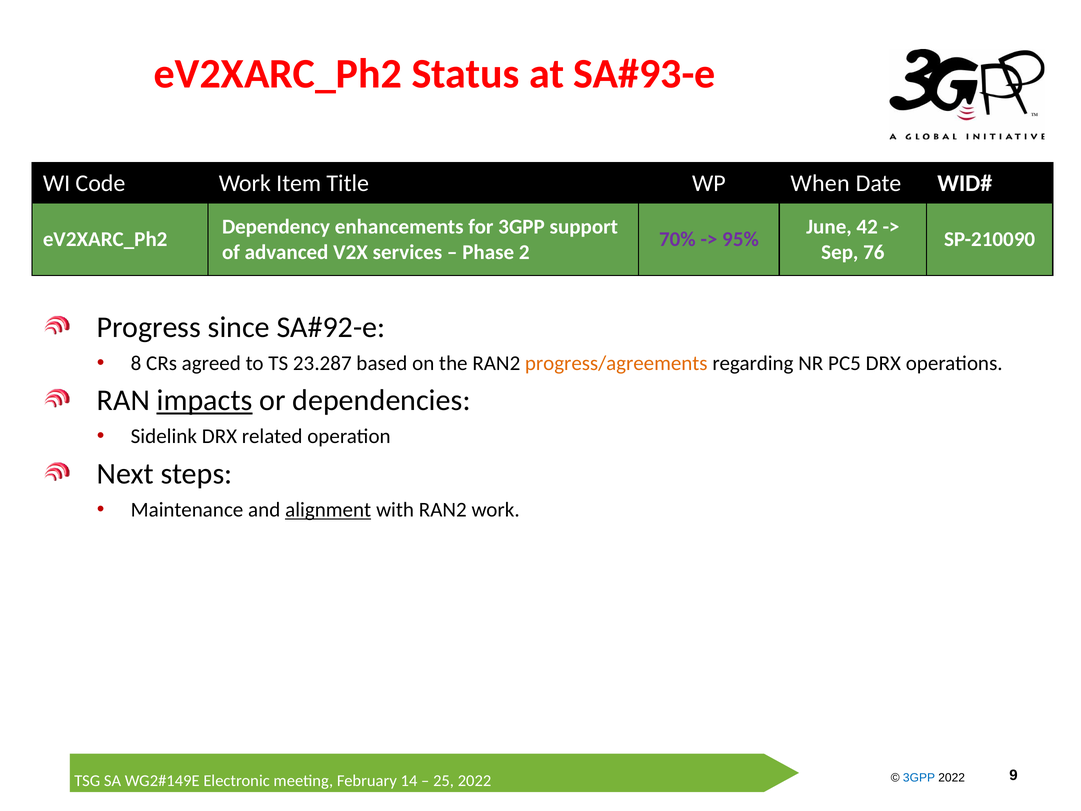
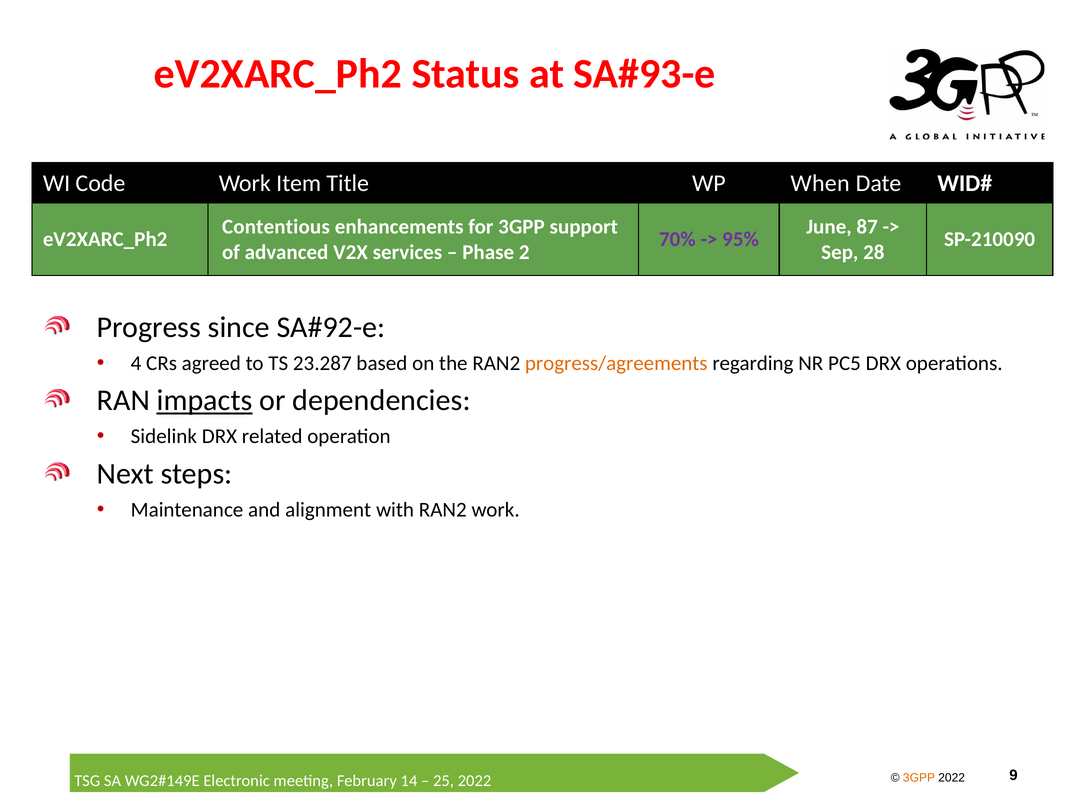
Dependency: Dependency -> Contentious
42: 42 -> 87
76: 76 -> 28
8: 8 -> 4
alignment underline: present -> none
3GPP at (919, 777) colour: blue -> orange
